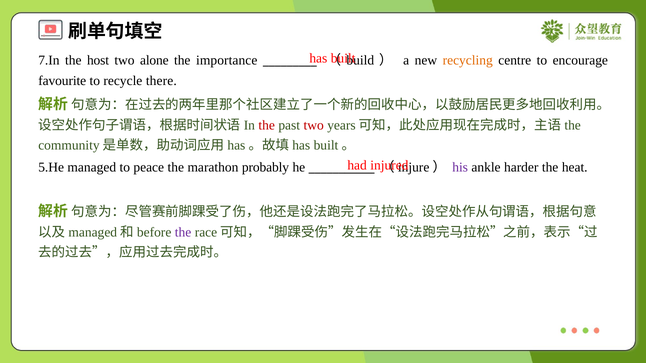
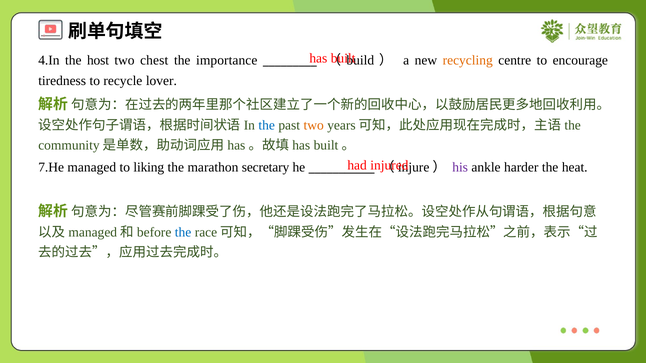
7.In: 7.In -> 4.In
alone: alone -> chest
favourite: favourite -> tiredness
there: there -> lover
the at (267, 125) colour: red -> blue
two at (314, 125) colour: red -> orange
5.He: 5.He -> 7.He
peace: peace -> liking
probably: probably -> secretary
the at (183, 232) colour: purple -> blue
